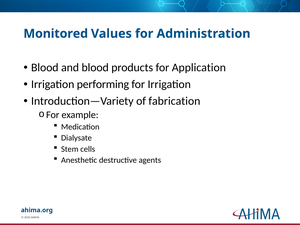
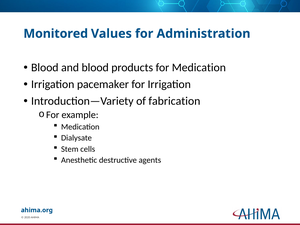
for Application: Application -> Medication
performing: performing -> pacemaker
